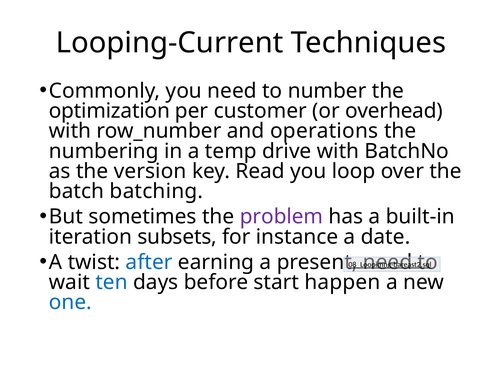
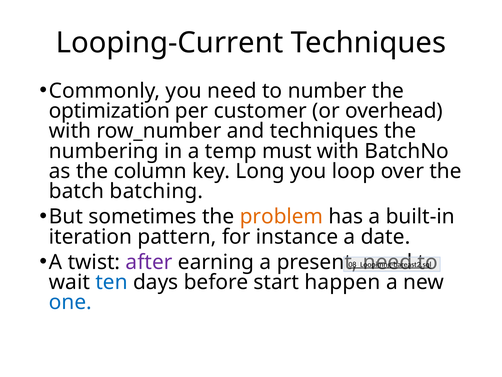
and operations: operations -> techniques
drive: drive -> must
version: version -> column
Read: Read -> Long
problem colour: purple -> orange
subsets: subsets -> pattern
after colour: blue -> purple
